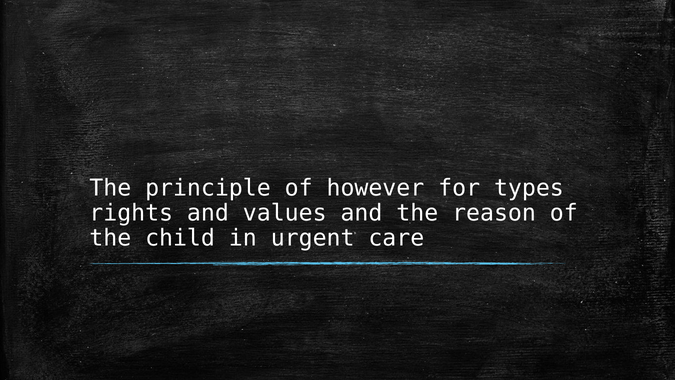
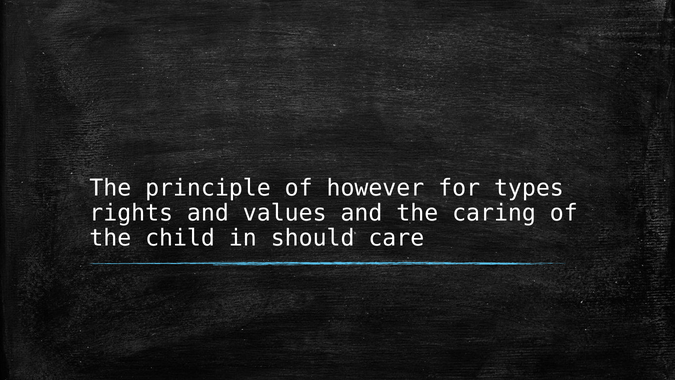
reason: reason -> caring
urgent: urgent -> should
